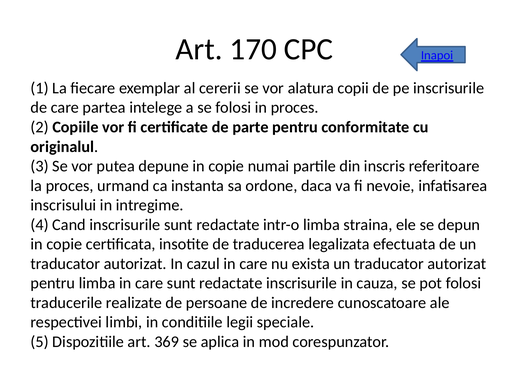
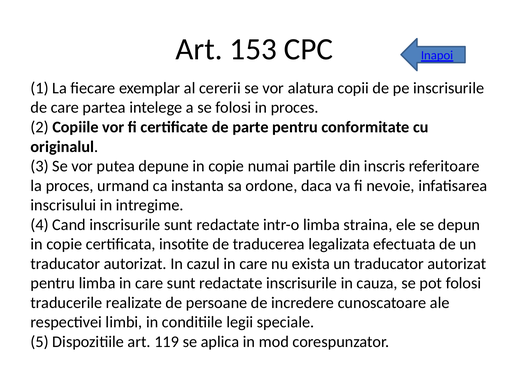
170: 170 -> 153
369: 369 -> 119
